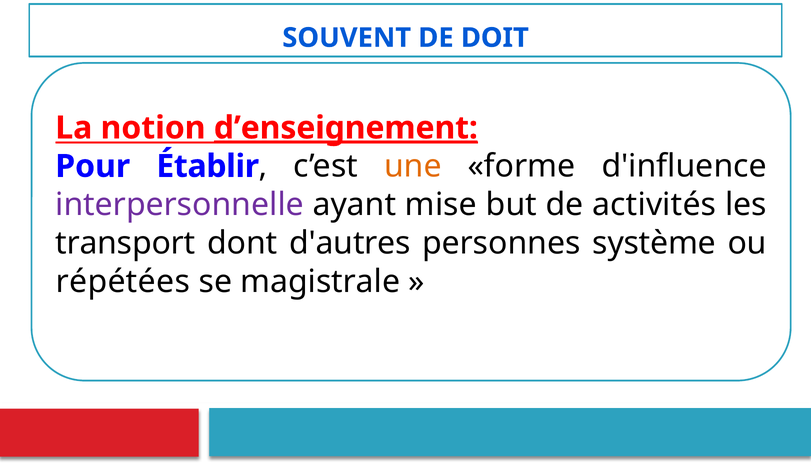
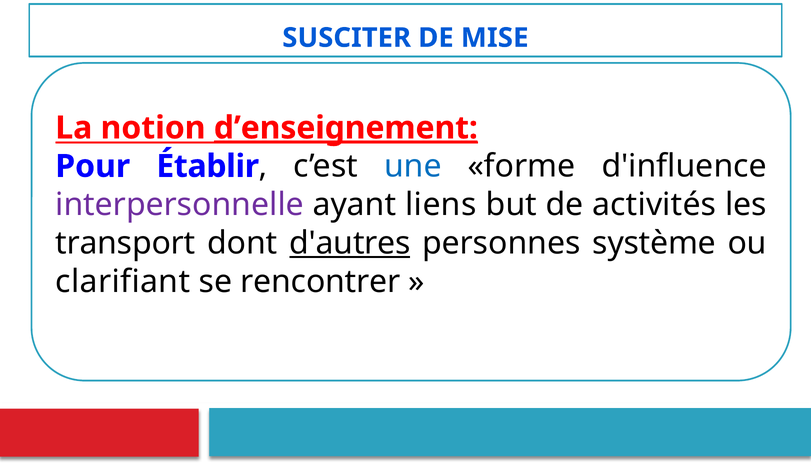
SOUVENT: SOUVENT -> SUSCITER
DOIT: DOIT -> MISE
une colour: orange -> blue
mise: mise -> liens
d'autres underline: none -> present
répétées: répétées -> clarifiant
magistrale: magistrale -> rencontrer
